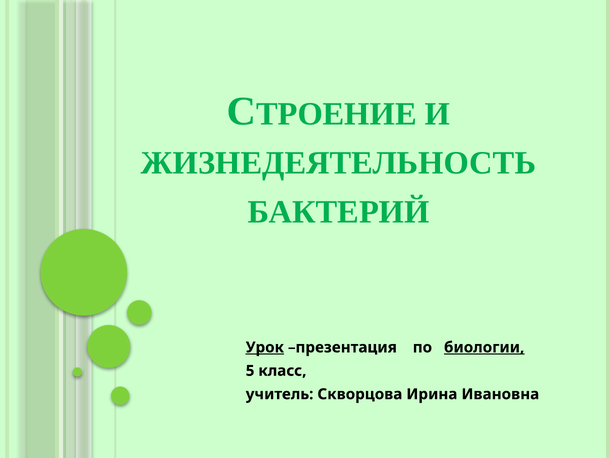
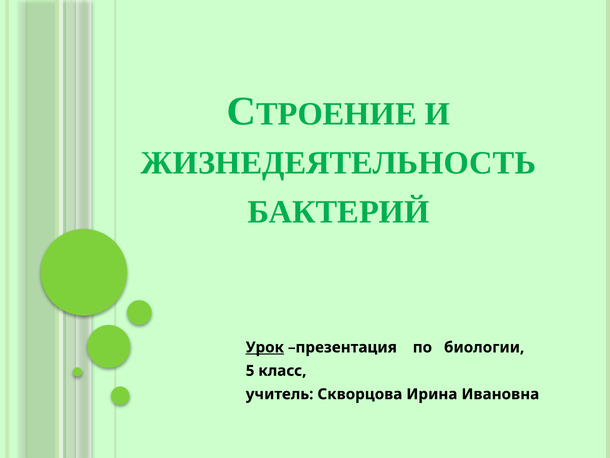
биологии underline: present -> none
